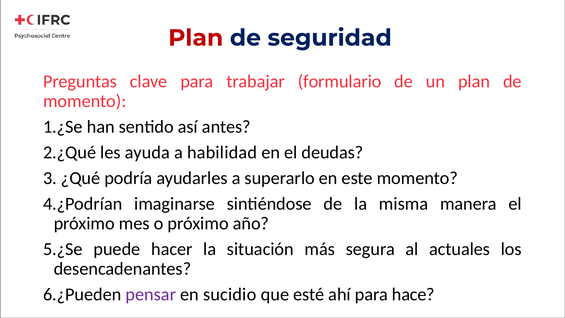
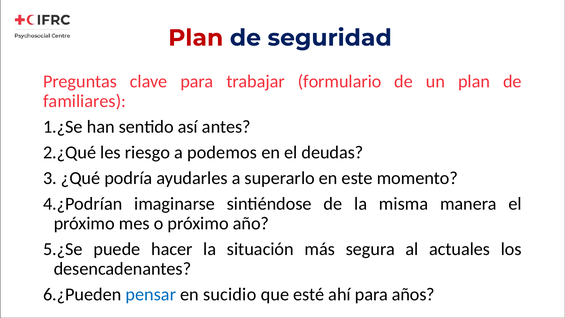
momento at (85, 101): momento -> familiares
ayuda: ayuda -> riesgo
habilidad: habilidad -> podemos
pensar colour: purple -> blue
hace: hace -> años
